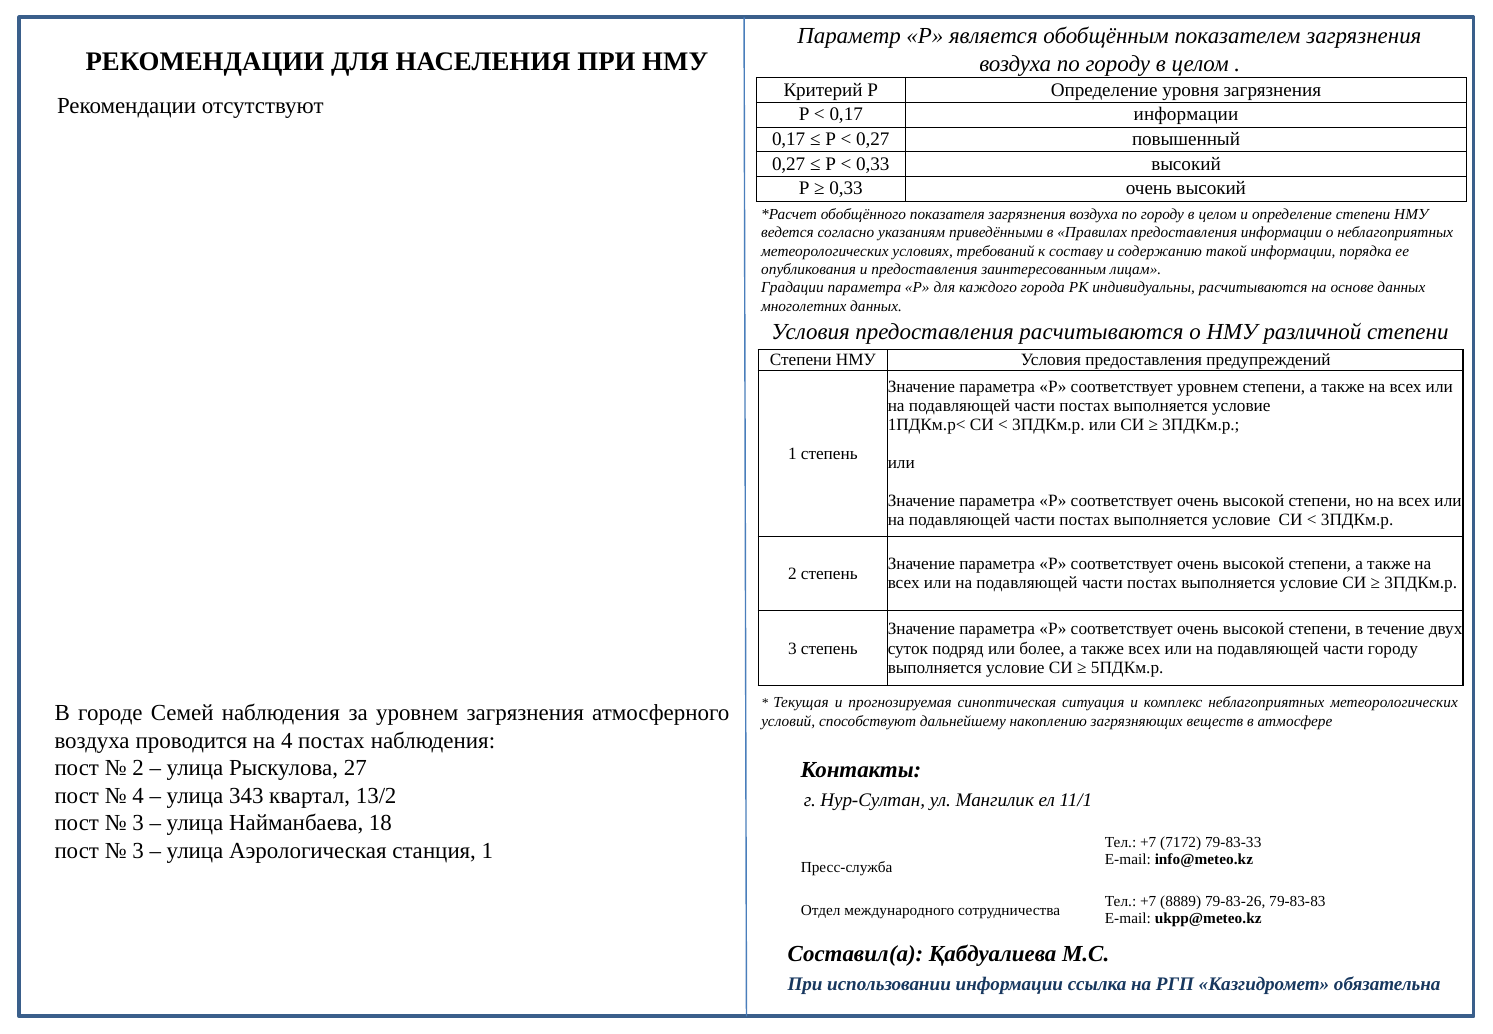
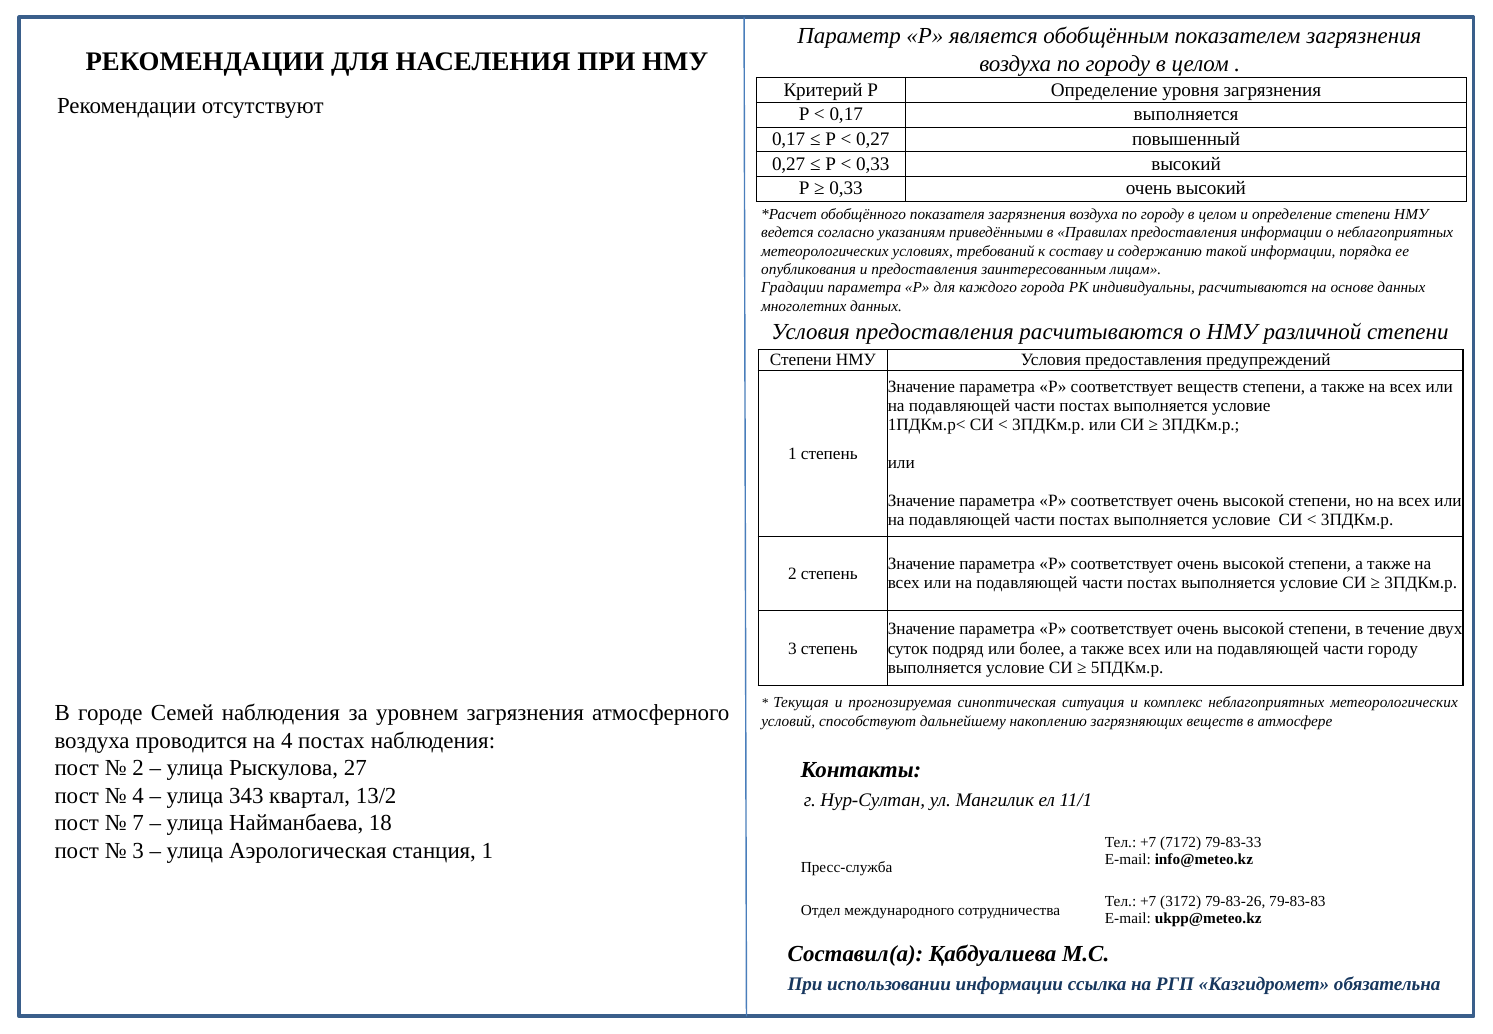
0,17 информации: информации -> выполняется
соответствует уровнем: уровнем -> веществ
3 at (138, 823): 3 -> 7
8889: 8889 -> 3172
